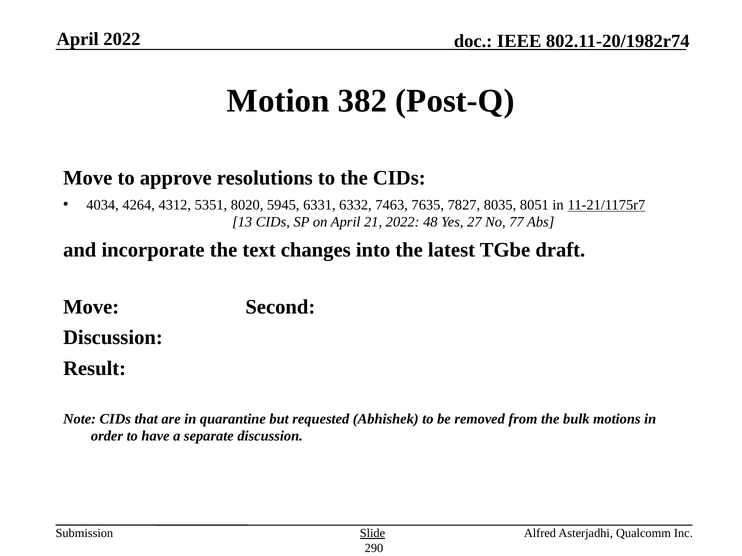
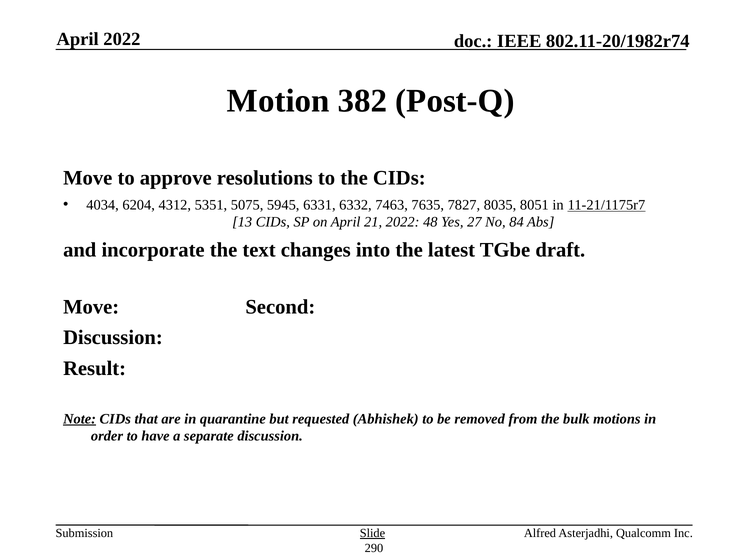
4264: 4264 -> 6204
8020: 8020 -> 5075
77: 77 -> 84
Note underline: none -> present
